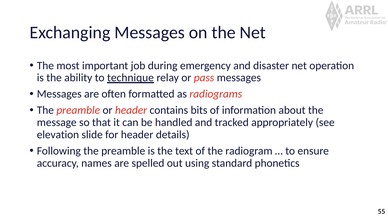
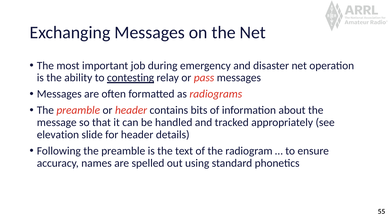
technique: technique -> contesting
